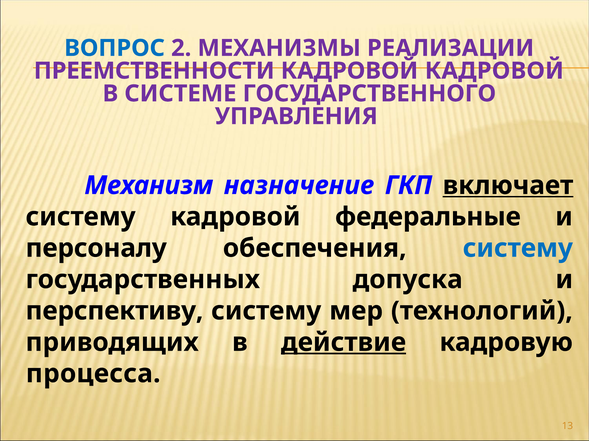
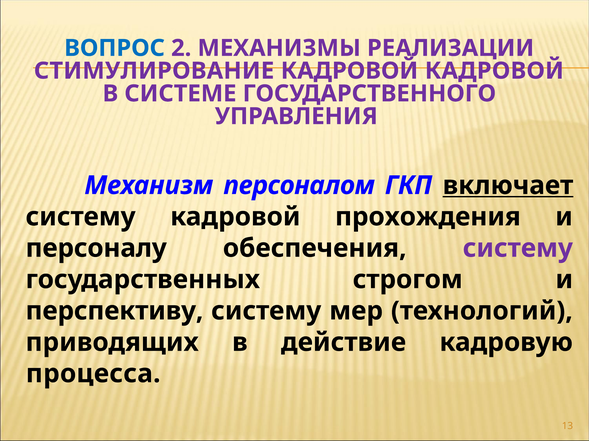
ПРЕЕМСТВЕННОСТИ: ПРЕЕМСТВЕННОСТИ -> СТИМУЛИРОВАНИЕ
назначение: назначение -> персоналом
федеральные: федеральные -> прохождения
систему at (518, 249) colour: blue -> purple
допуска: допуска -> строгом
действие underline: present -> none
